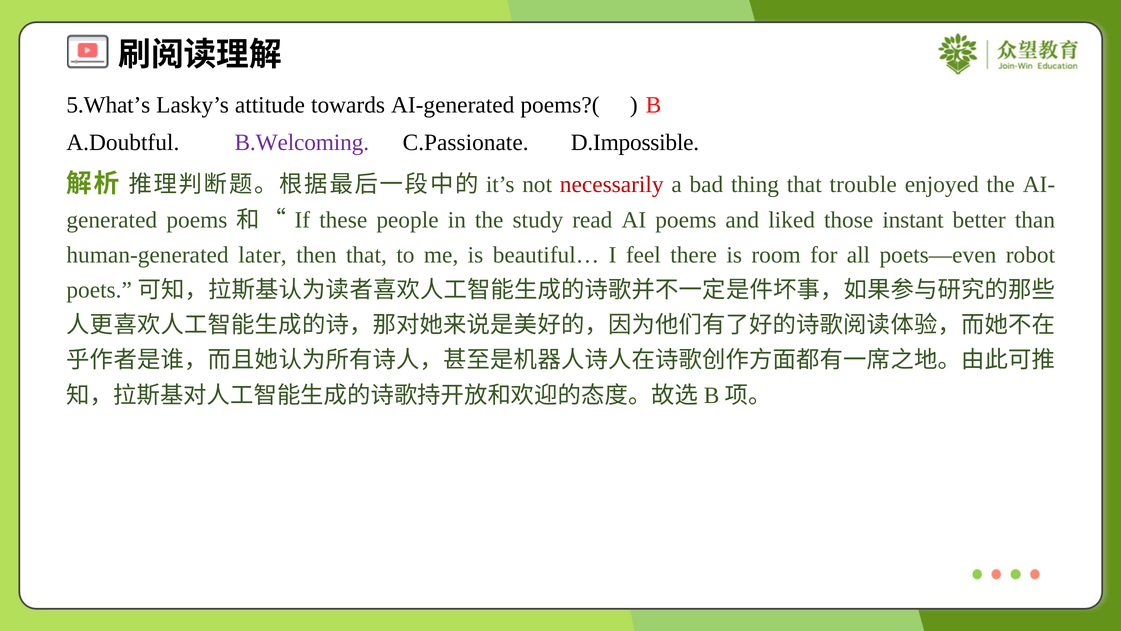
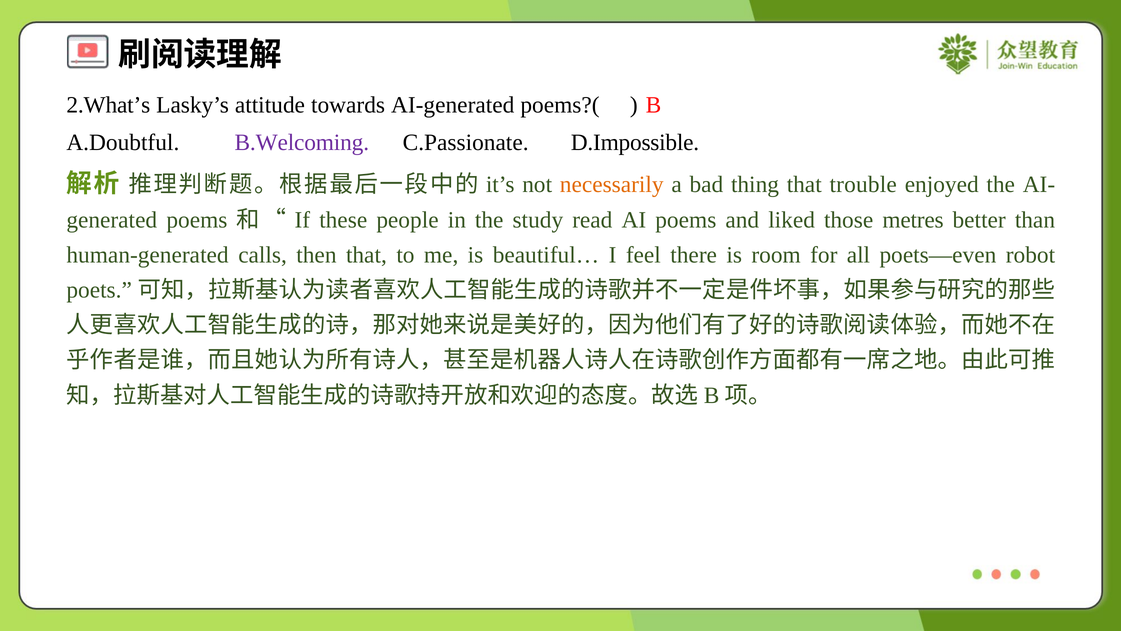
5.What’s: 5.What’s -> 2.What’s
necessarily colour: red -> orange
instant: instant -> metres
later: later -> calls
